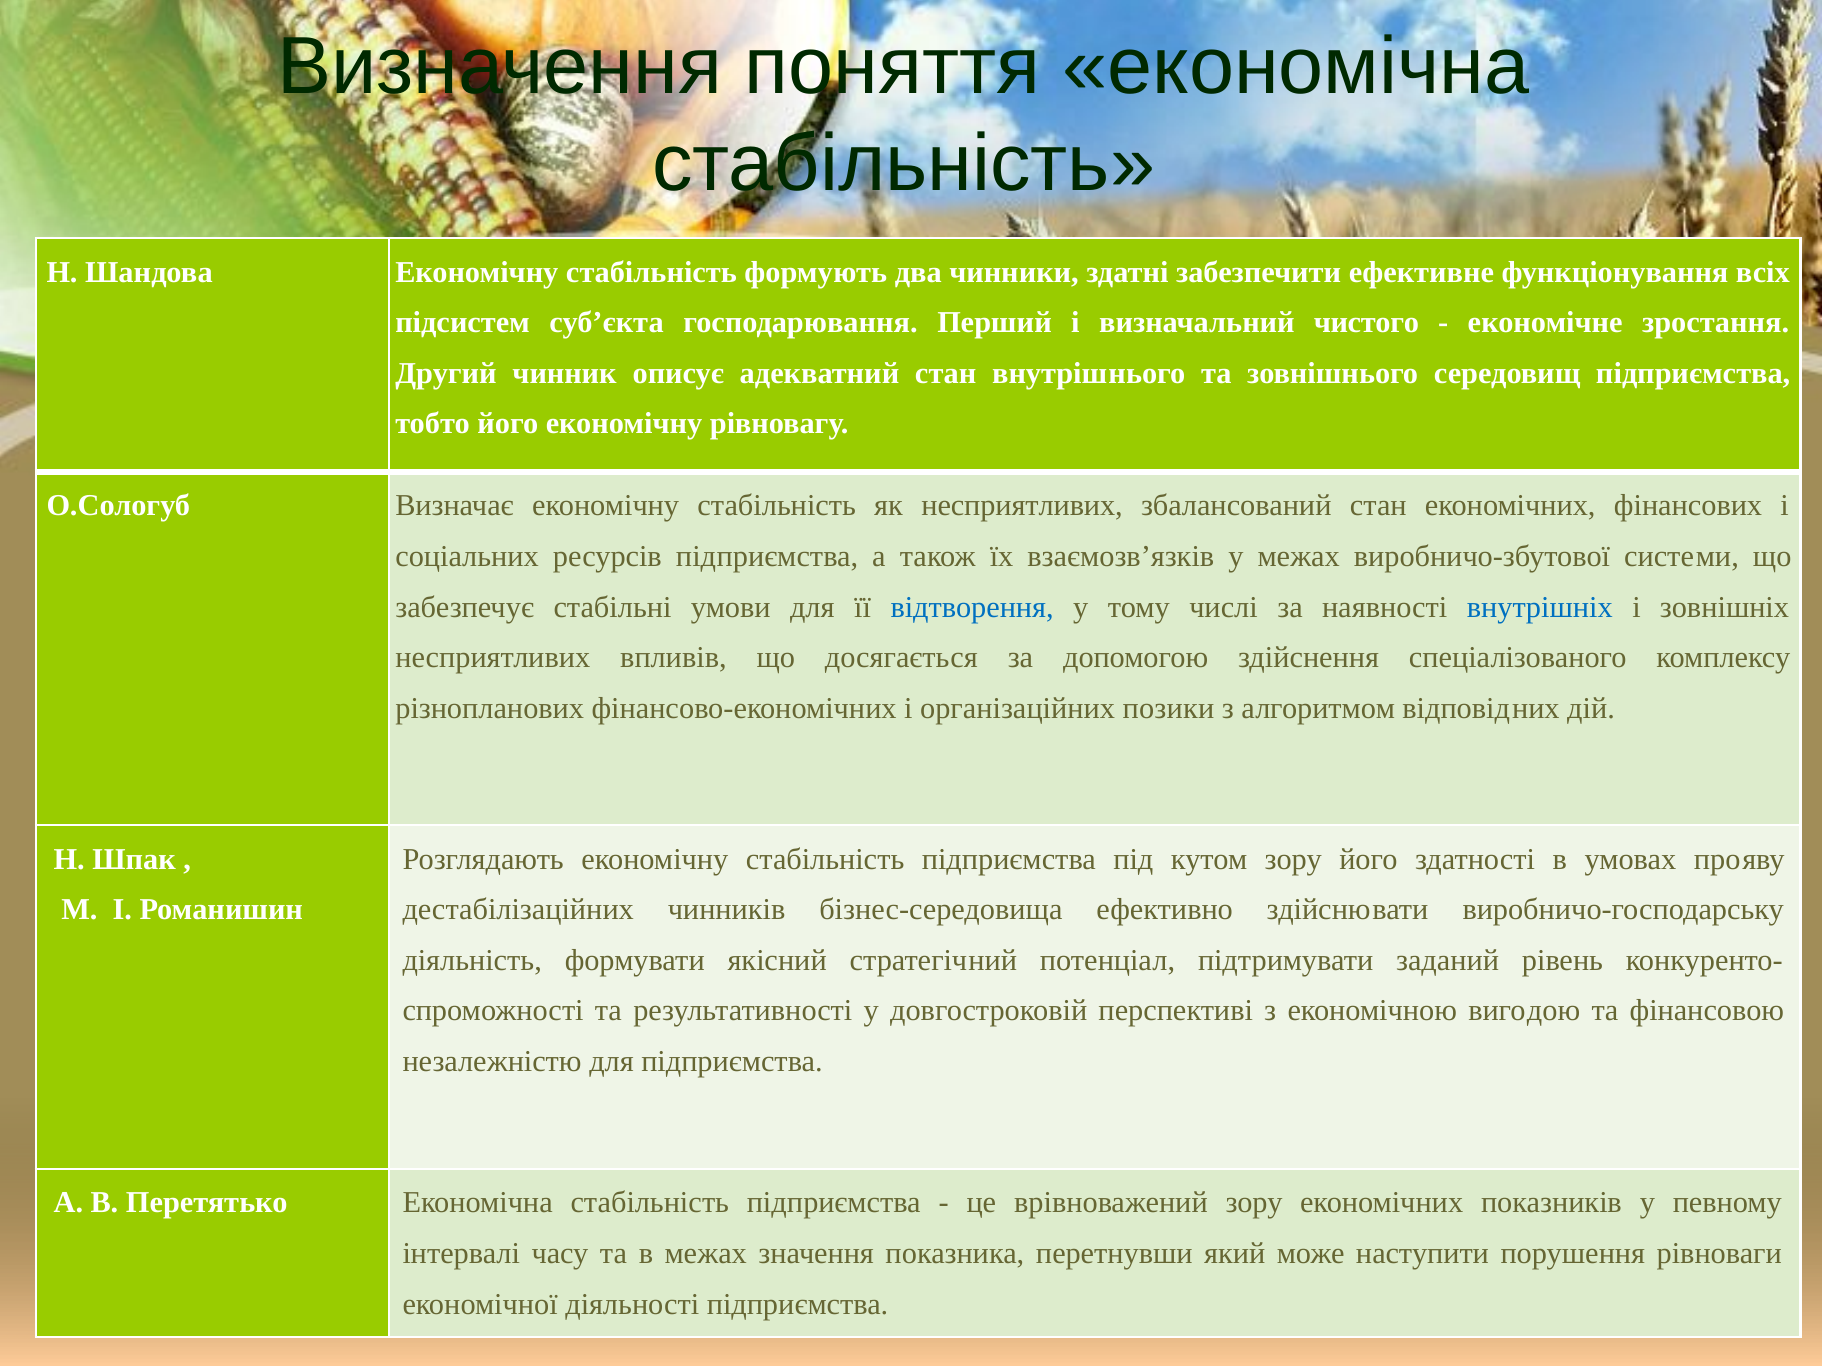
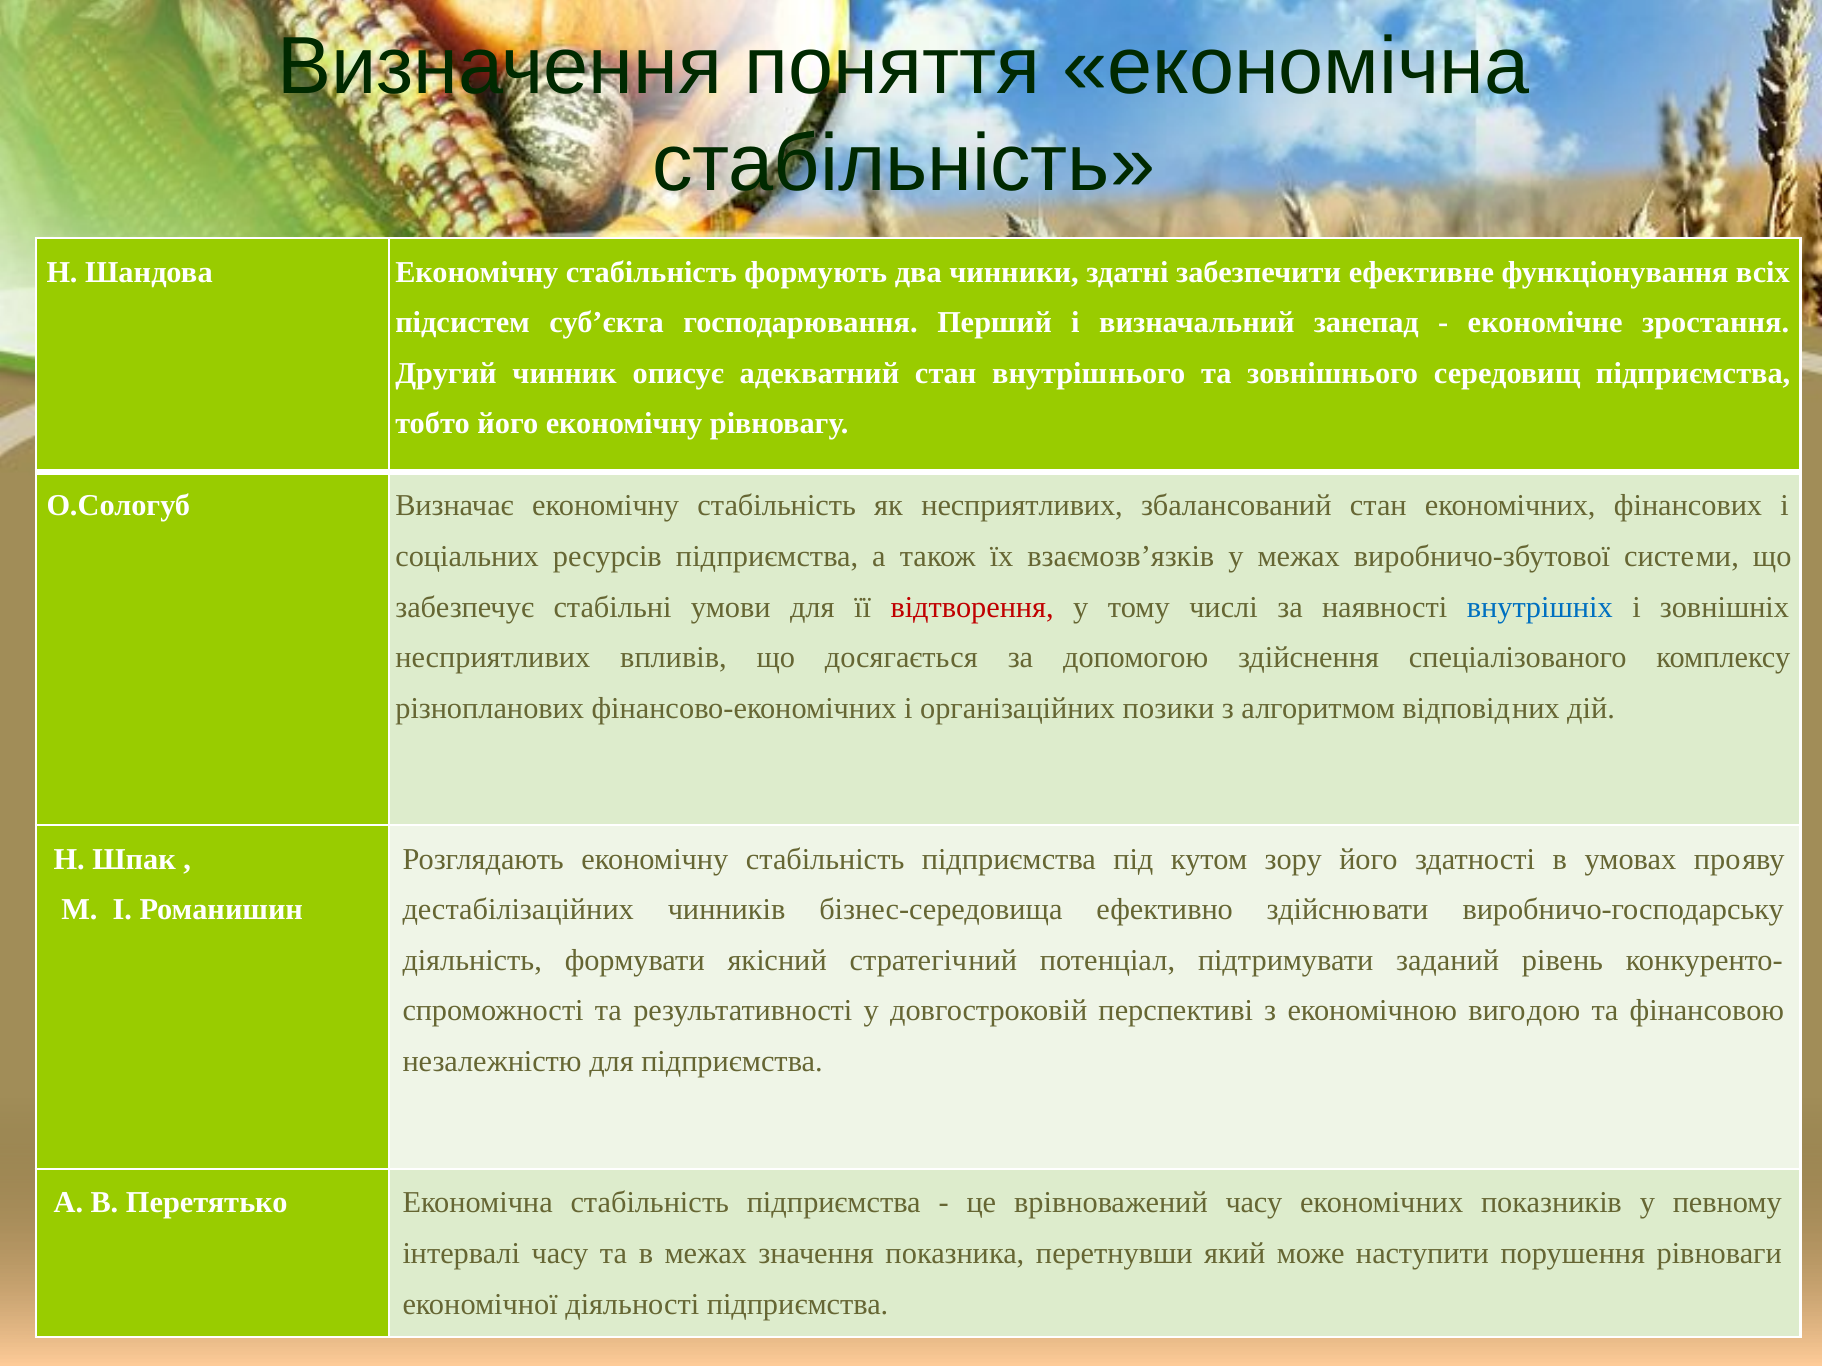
чистого: чистого -> занепад
відтворення colour: blue -> red
врівноважений зору: зору -> часу
